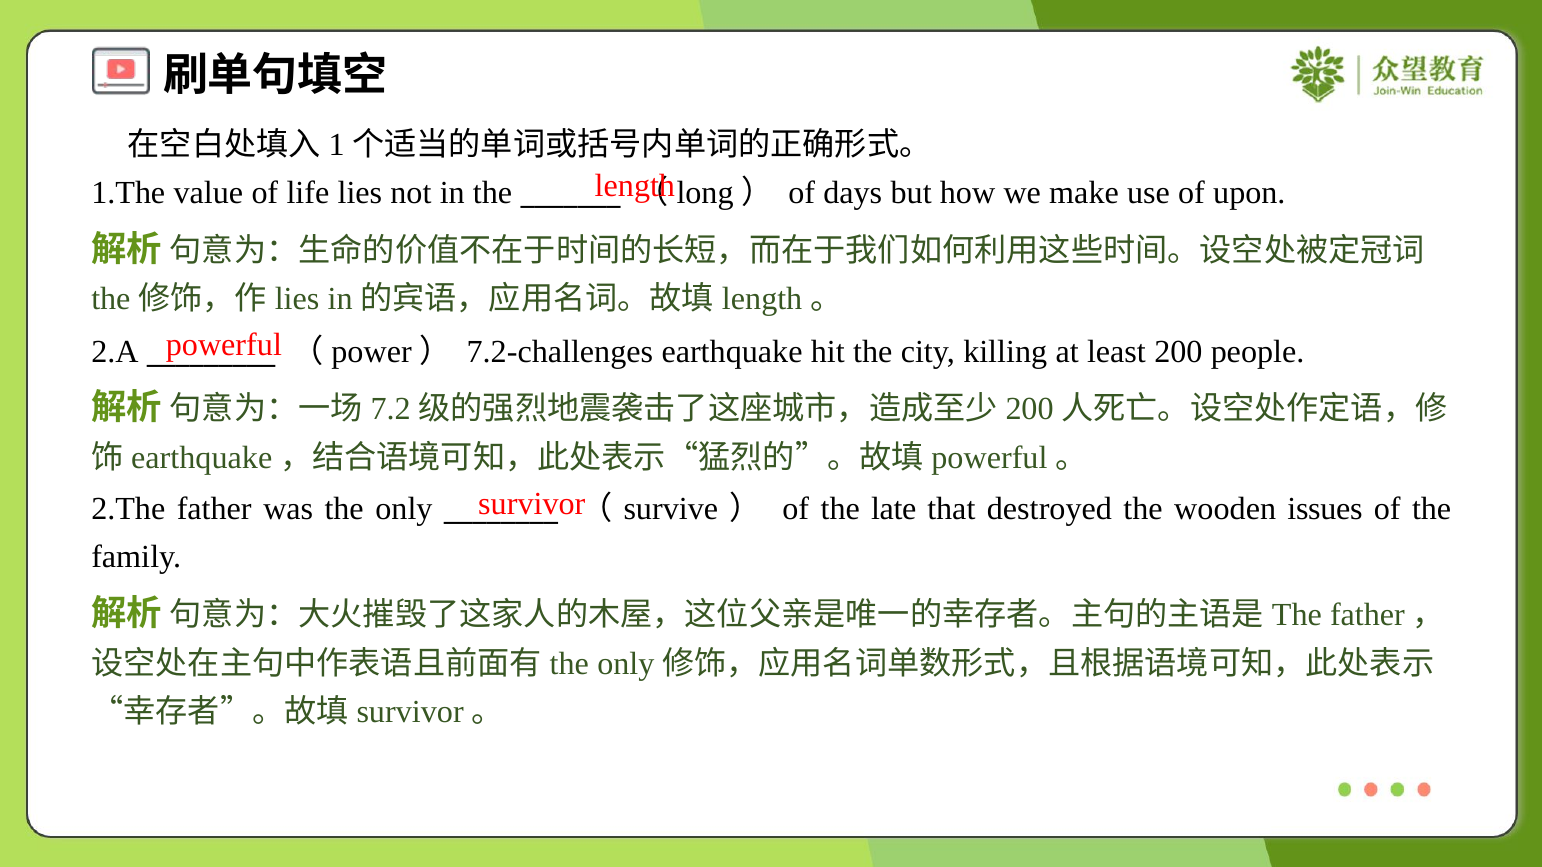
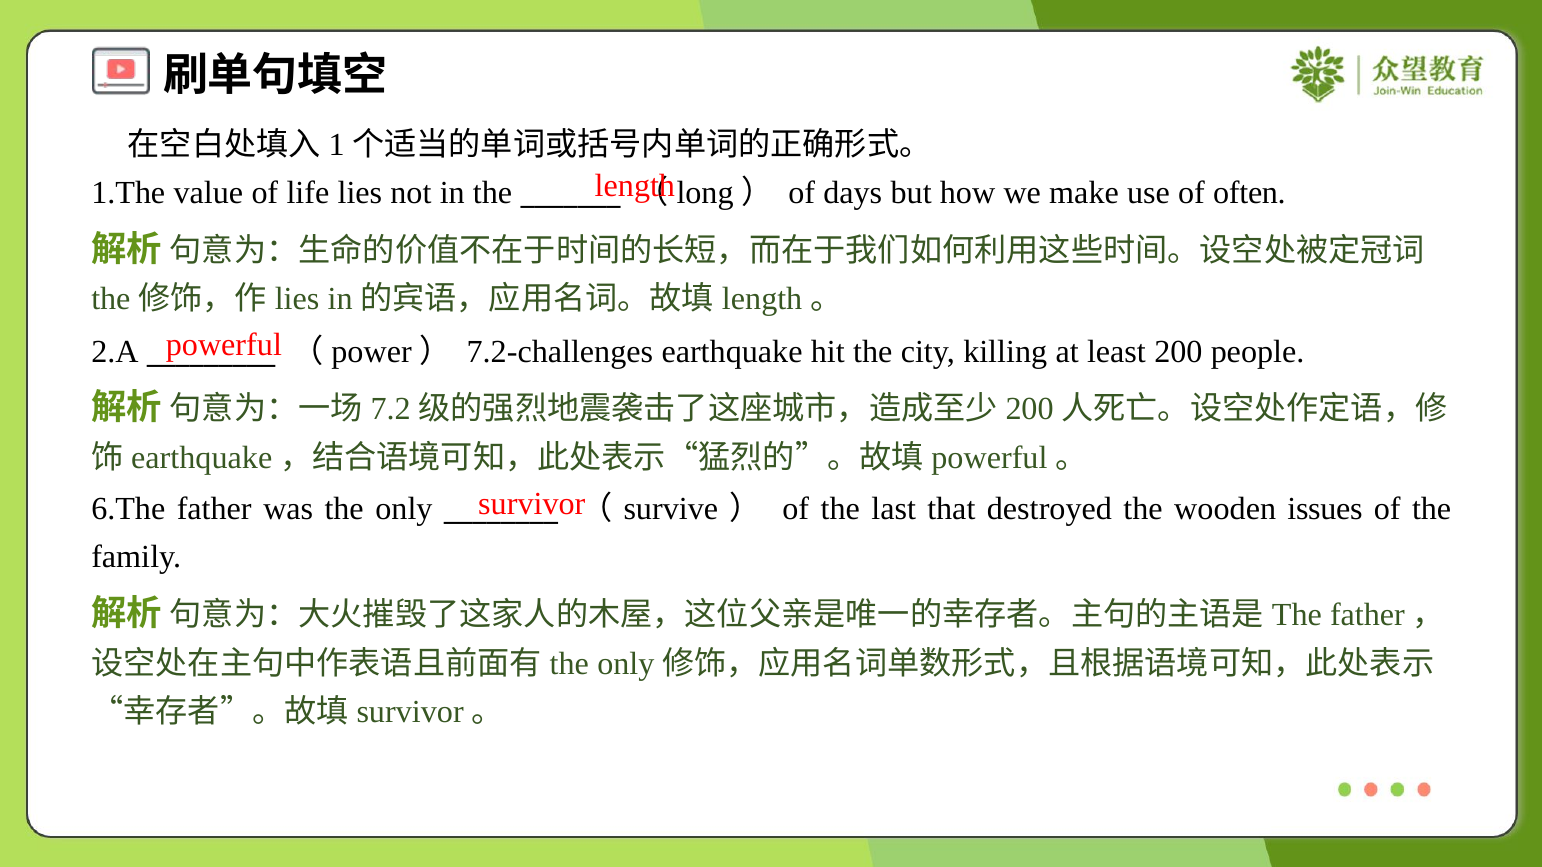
upon: upon -> often
2.The: 2.The -> 6.The
late: late -> last
